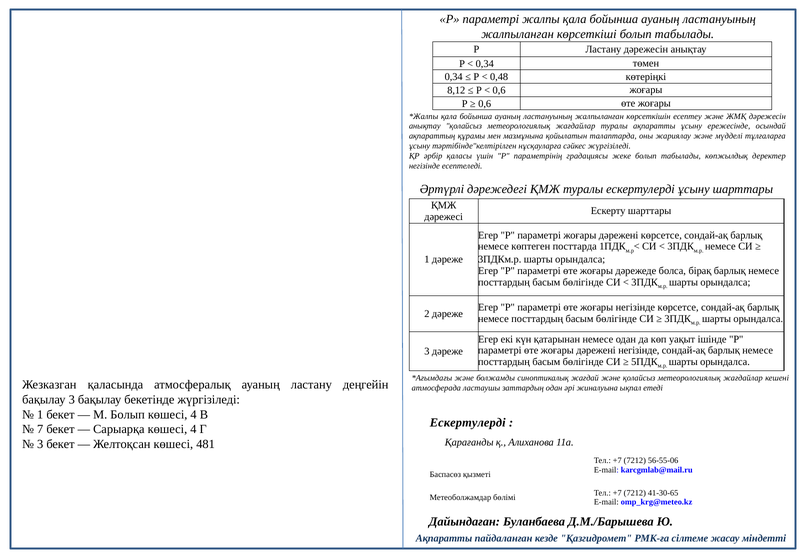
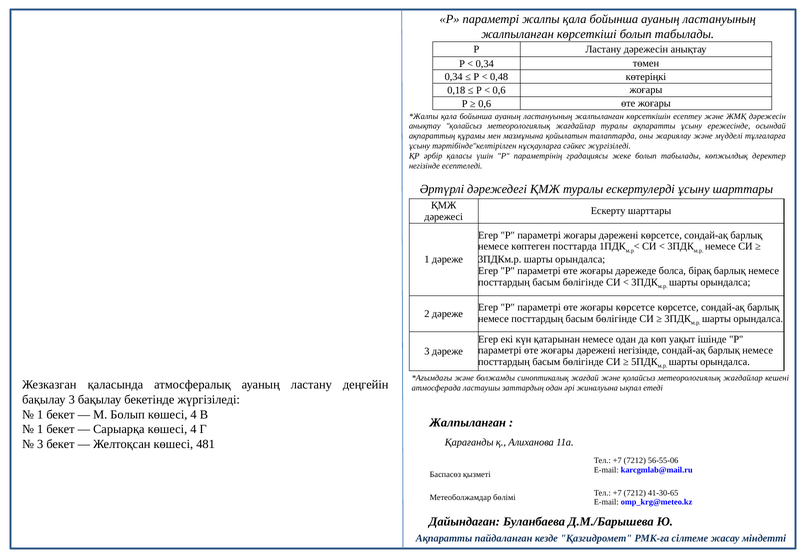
8,12: 8,12 -> 0,18
жоғары негізінде: негізінде -> көрсетсе
Ескертулерді at (468, 423): Ескертулерді -> Жалпыланған
7 at (40, 429): 7 -> 1
